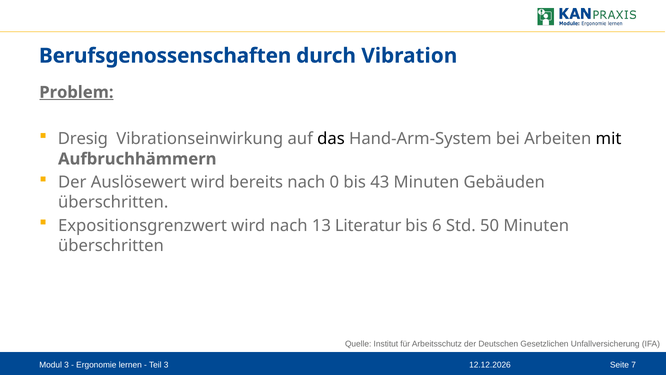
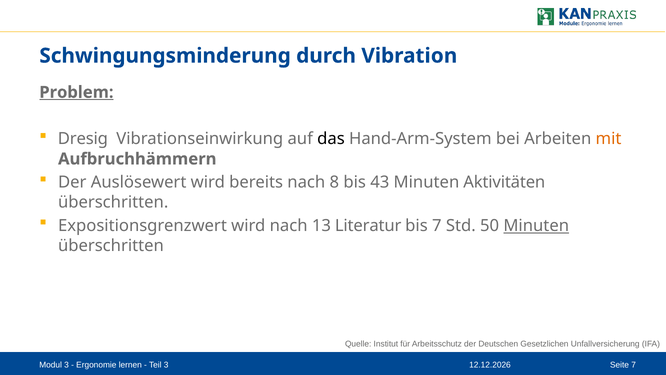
Berufsgenossenschaften: Berufsgenossenschaften -> Schwingungsminderung
mit colour: black -> orange
0: 0 -> 8
Gebäuden: Gebäuden -> Aktivitäten
bis 6: 6 -> 7
Minuten at (536, 225) underline: none -> present
